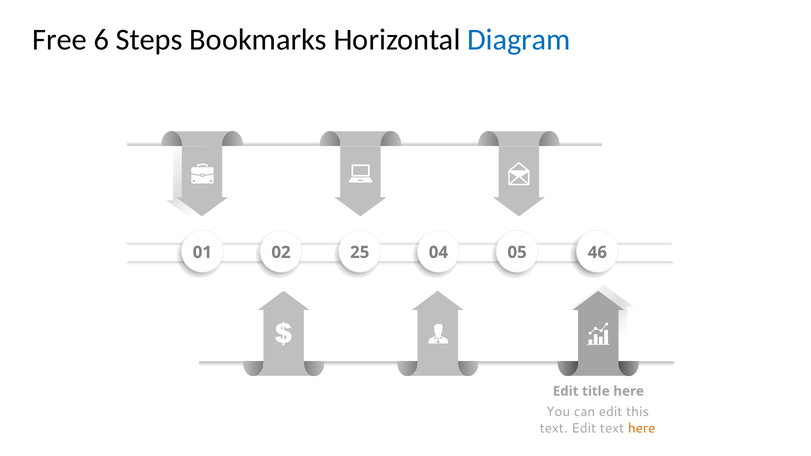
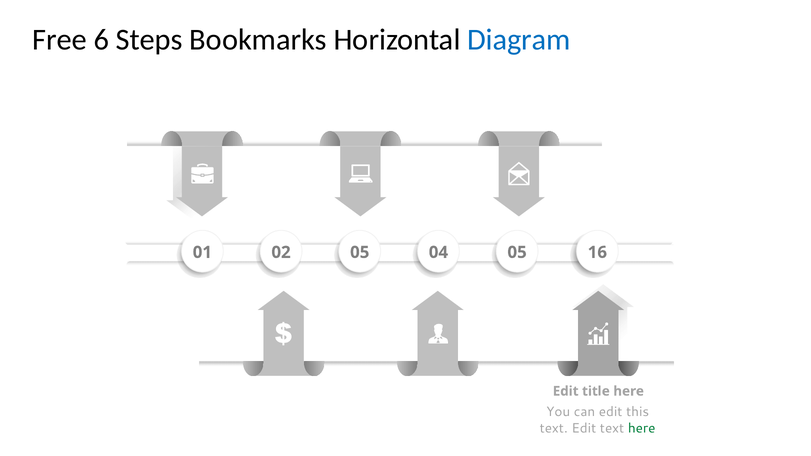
02 25: 25 -> 05
46: 46 -> 16
here at (642, 428) colour: orange -> green
